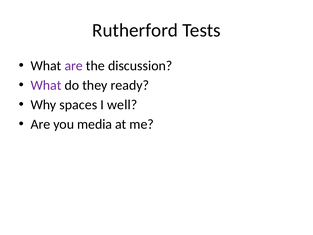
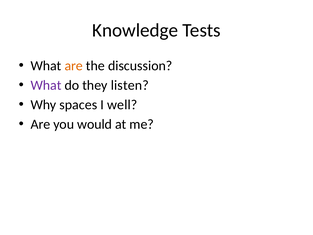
Rutherford: Rutherford -> Knowledge
are at (74, 66) colour: purple -> orange
ready: ready -> listen
media: media -> would
